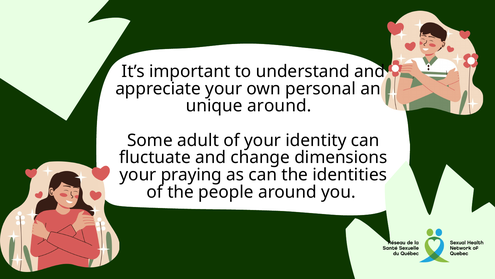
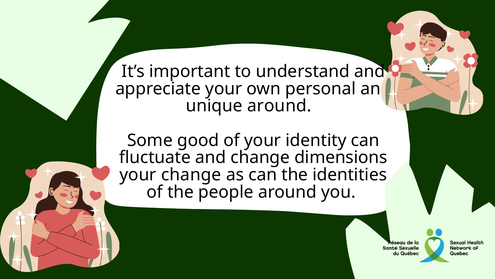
adult: adult -> good
your praying: praying -> change
